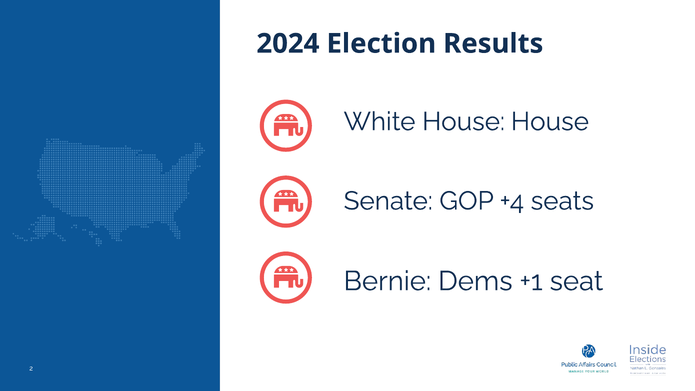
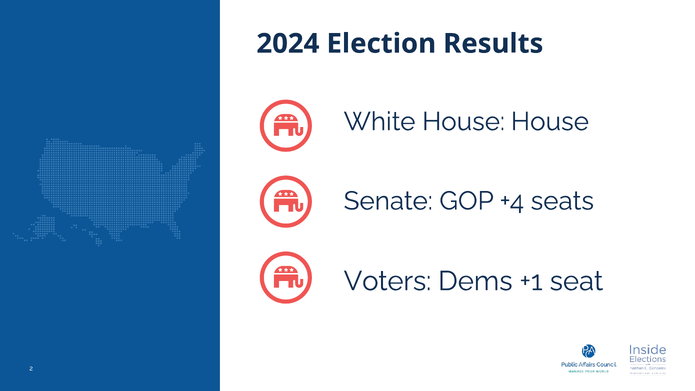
Bernie: Bernie -> Voters
